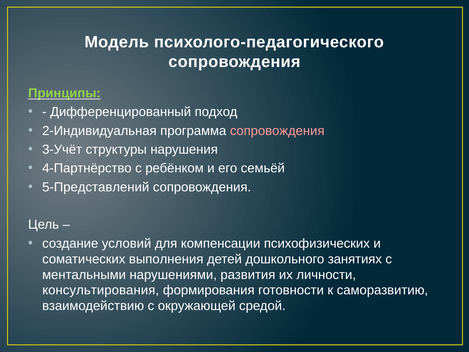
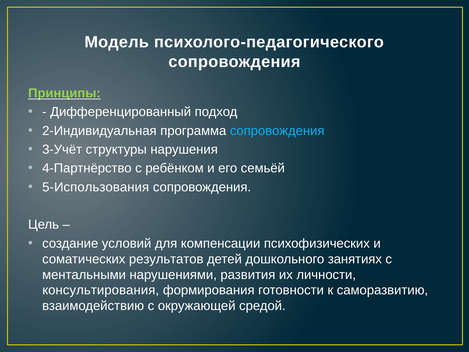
сопровождения at (277, 131) colour: pink -> light blue
5-Представлений: 5-Представлений -> 5-Использования
выполнения: выполнения -> результатов
